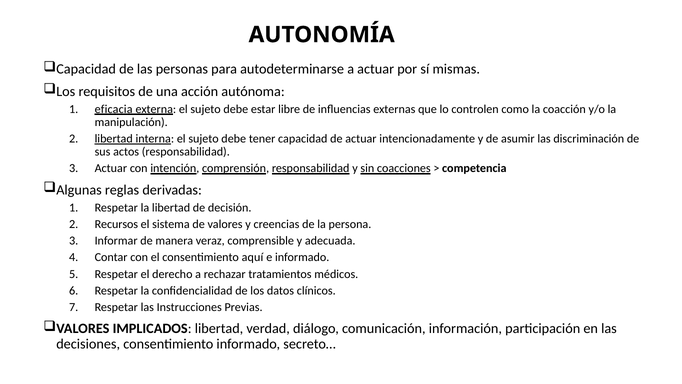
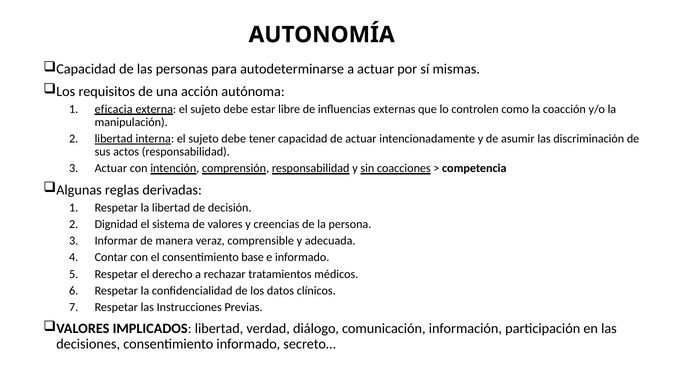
Recursos: Recursos -> Dignidad
aquí: aquí -> base
